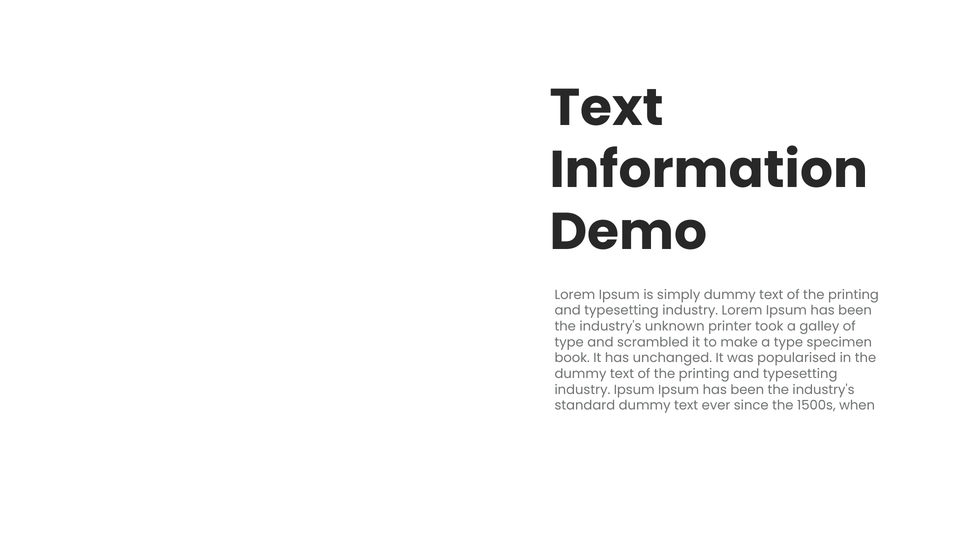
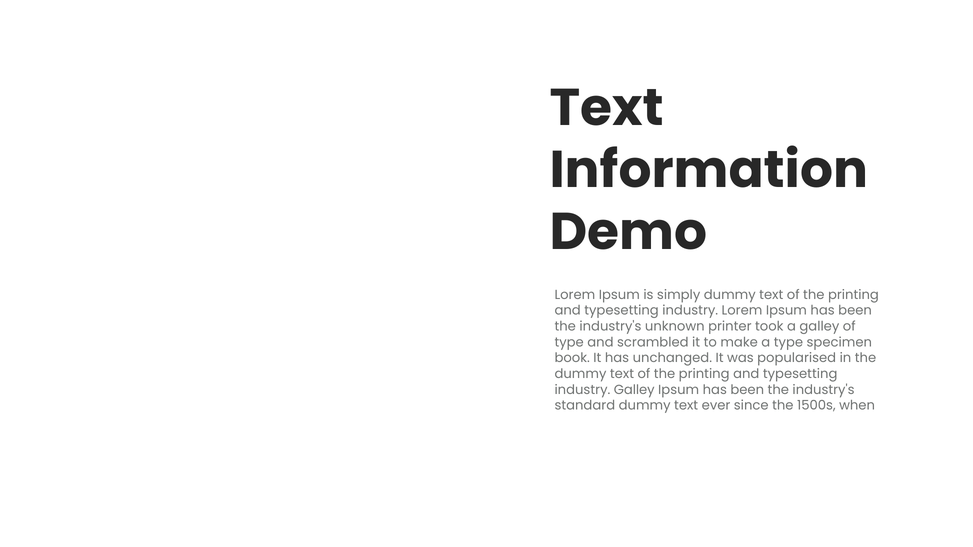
industry Ipsum: Ipsum -> Galley
